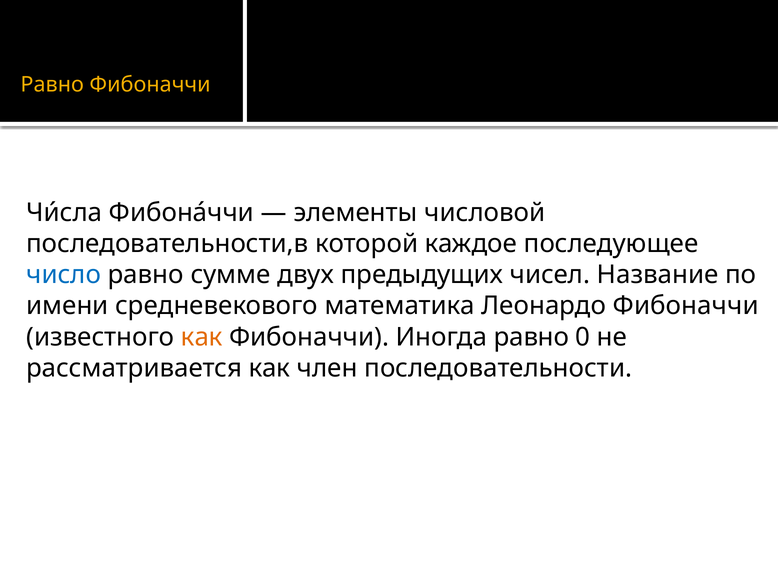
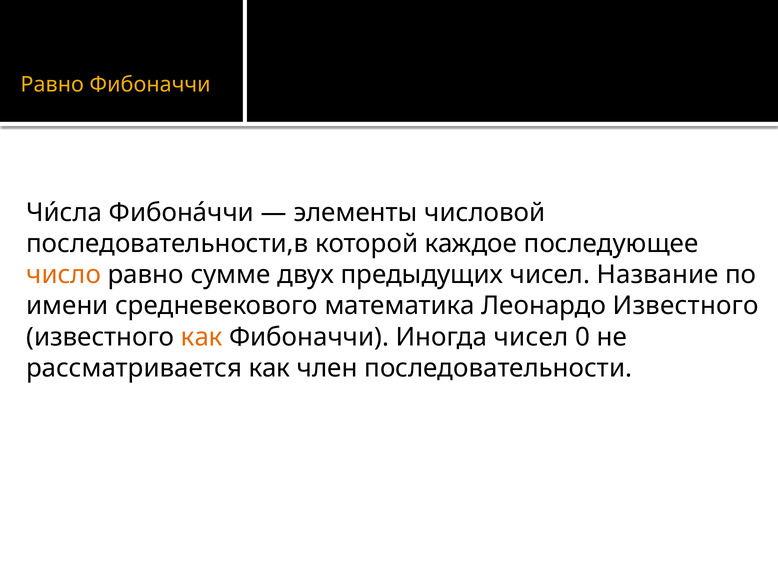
число colour: blue -> orange
Леонардо Фибоначчи: Фибоначчи -> Известного
Иногда равно: равно -> чисел
